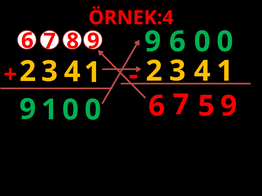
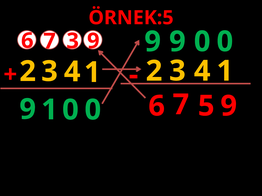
ÖRNEK:4: ÖRNEK:4 -> ÖRNEK:5
6 at (177, 42): 6 -> 9
8: 8 -> 3
